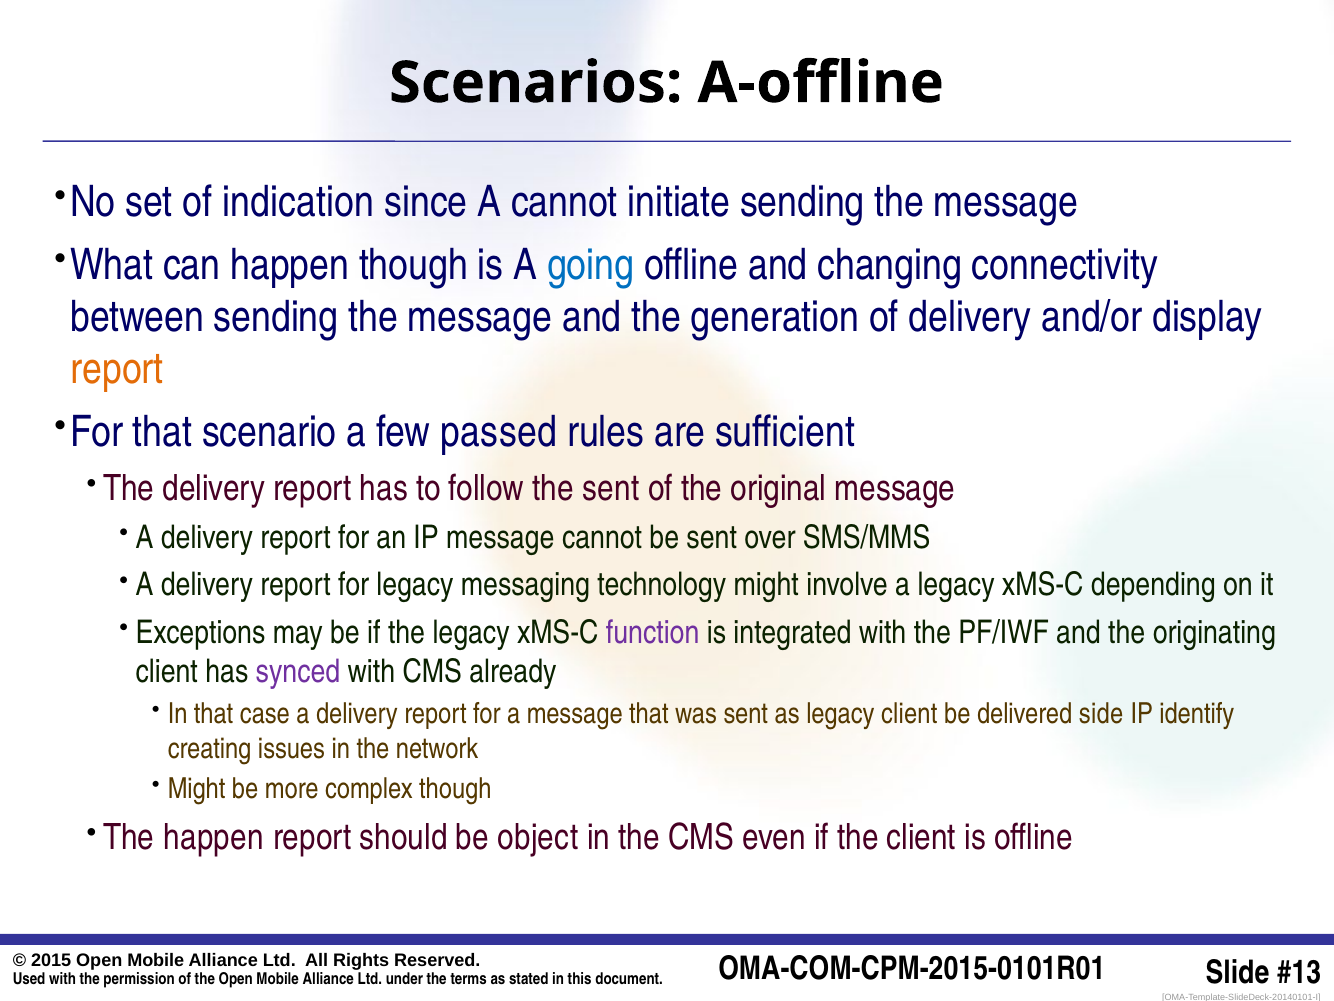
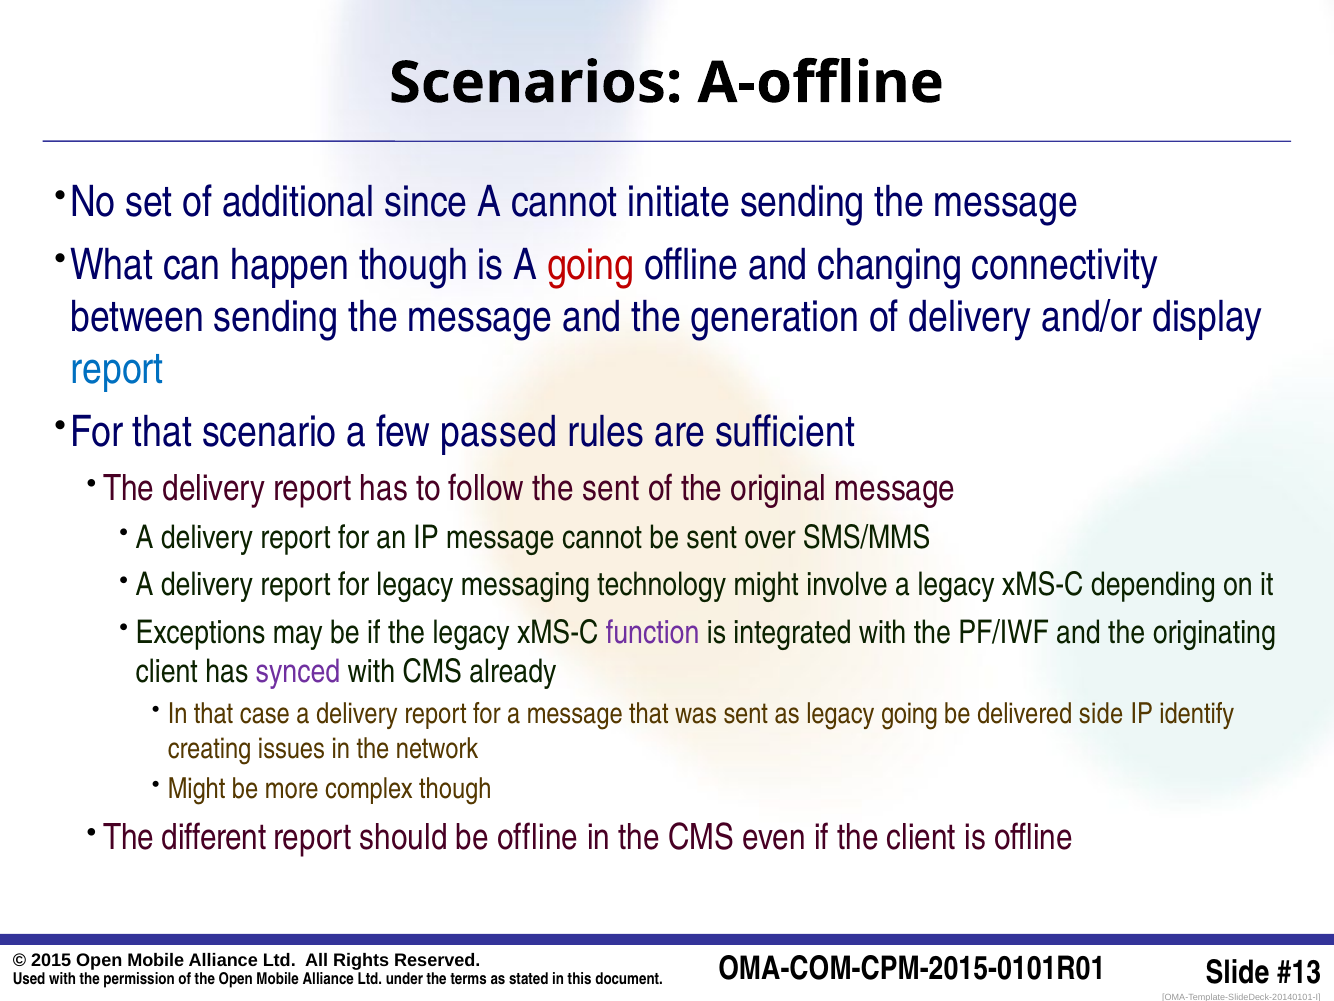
indication: indication -> additional
going at (591, 265) colour: blue -> red
report at (117, 369) colour: orange -> blue
legacy client: client -> going
The happen: happen -> different
be object: object -> offline
